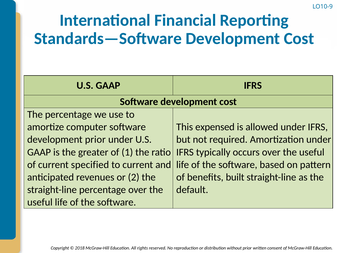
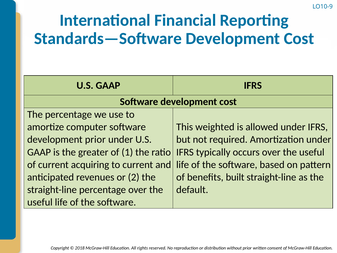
expensed: expensed -> weighted
specified: specified -> acquiring
